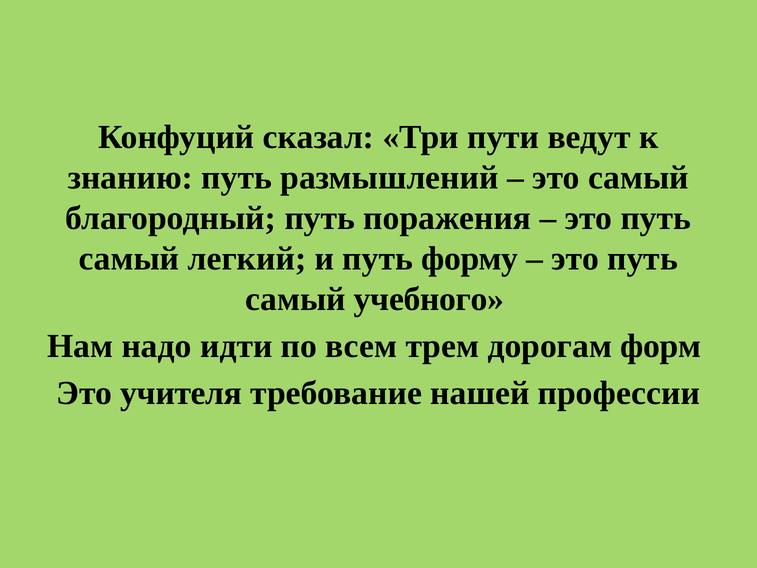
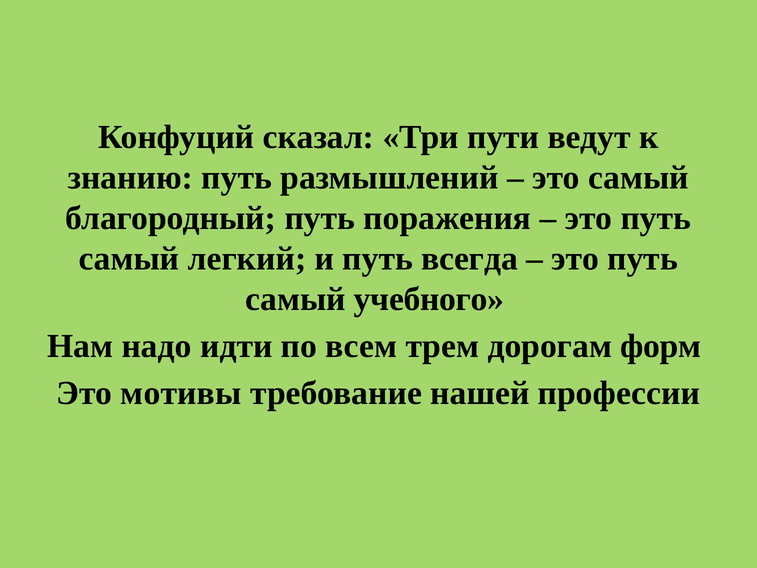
форму: форму -> всегда
учителя: учителя -> мотивы
